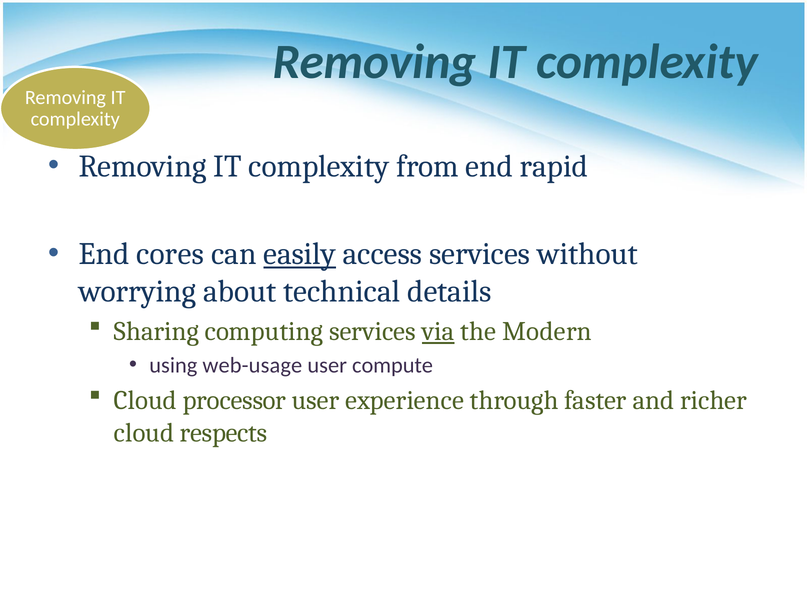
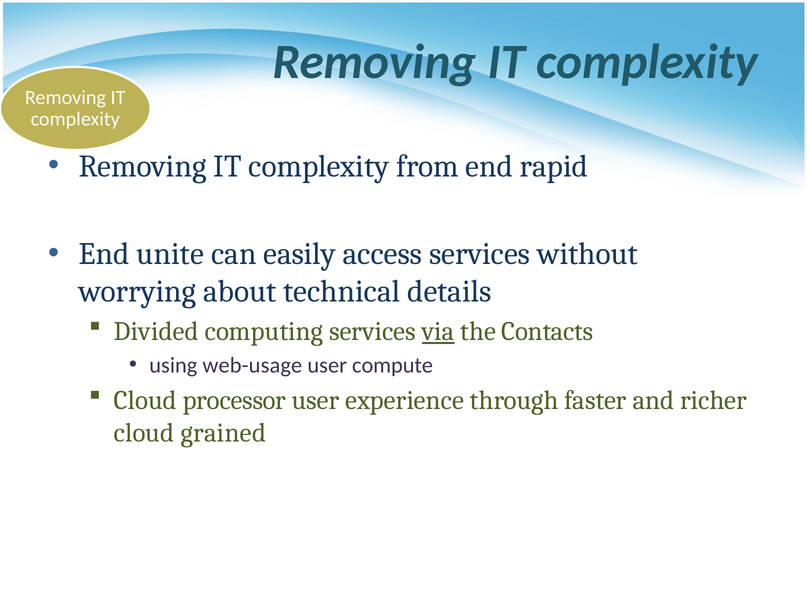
cores: cores -> unite
easily underline: present -> none
Sharing: Sharing -> Divided
Modern: Modern -> Contacts
respects: respects -> grained
